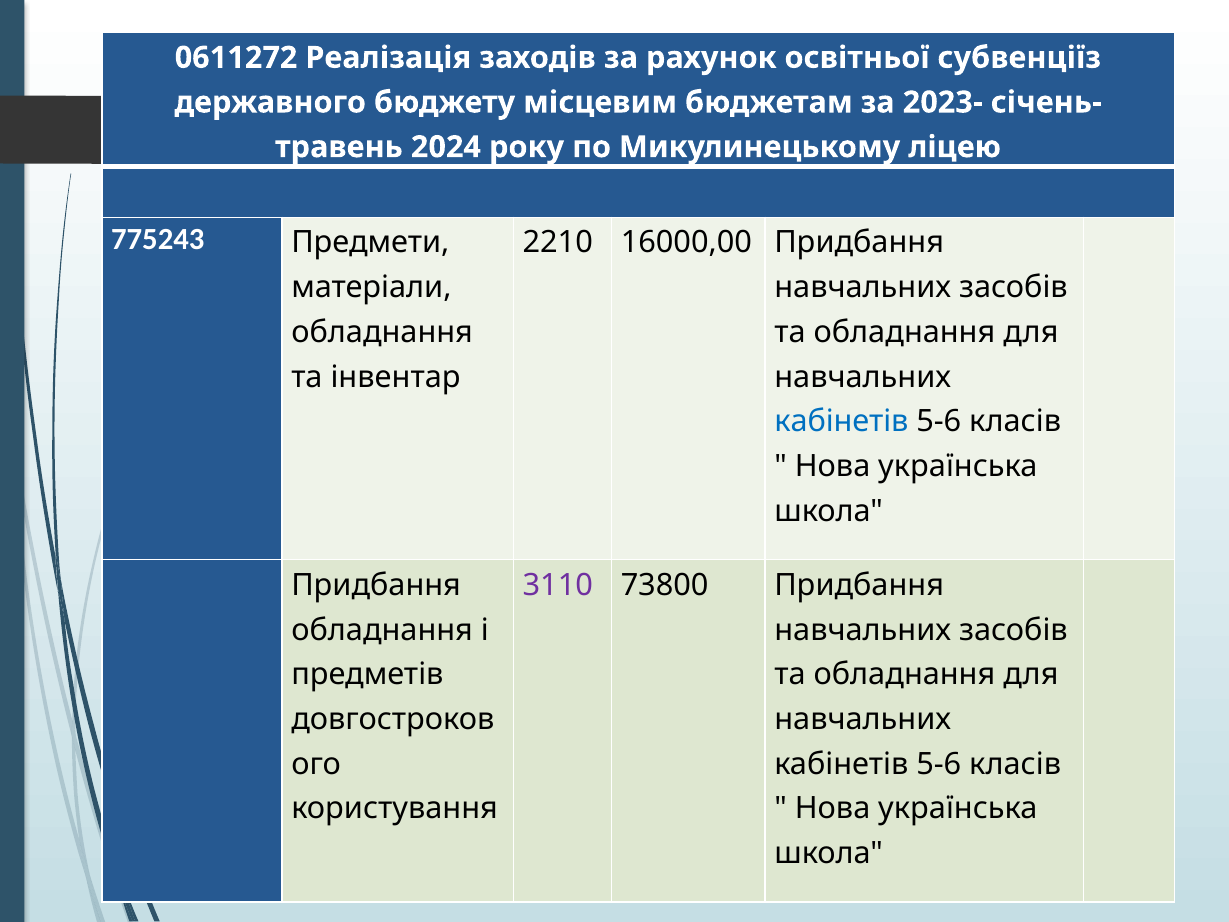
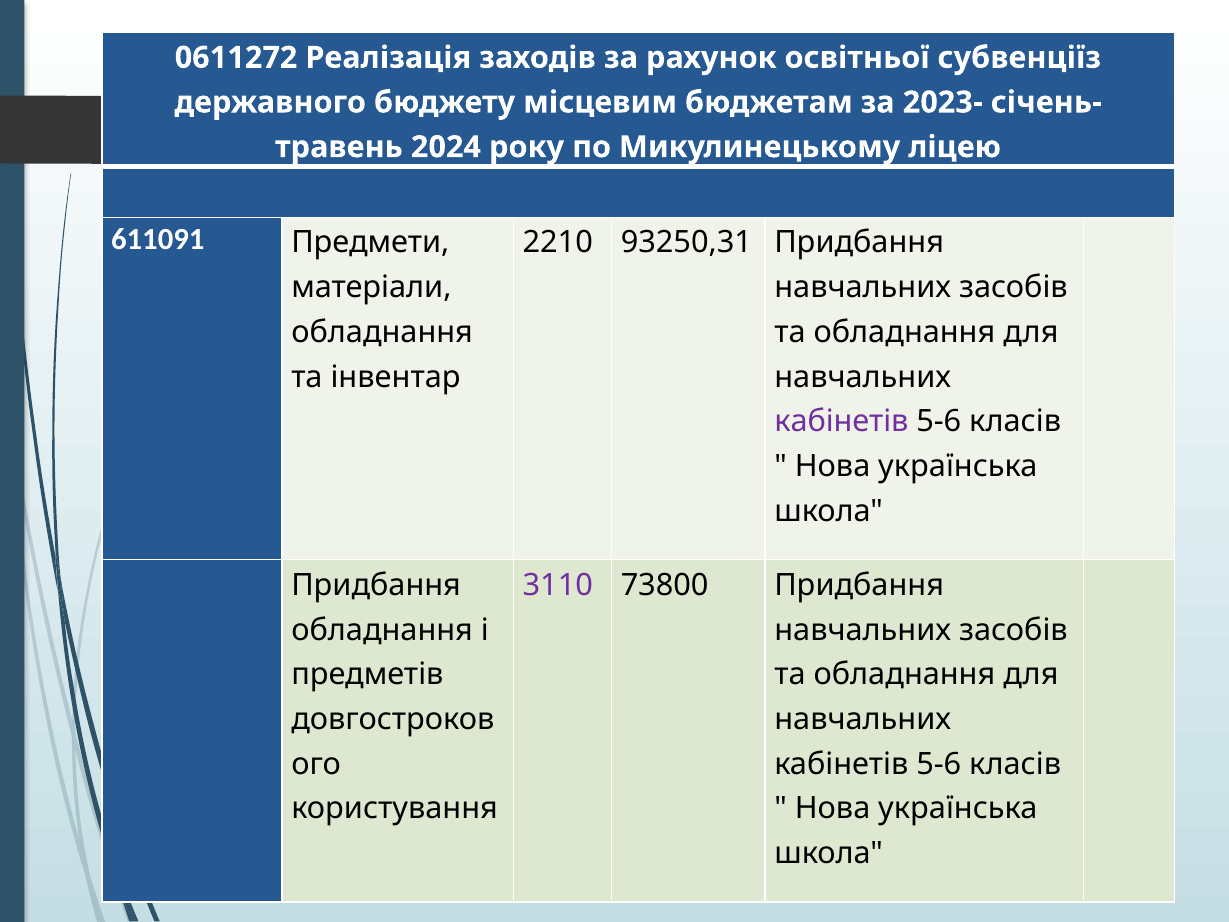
775243: 775243 -> 611091
16000,00: 16000,00 -> 93250,31
кабінетів at (841, 422) colour: blue -> purple
